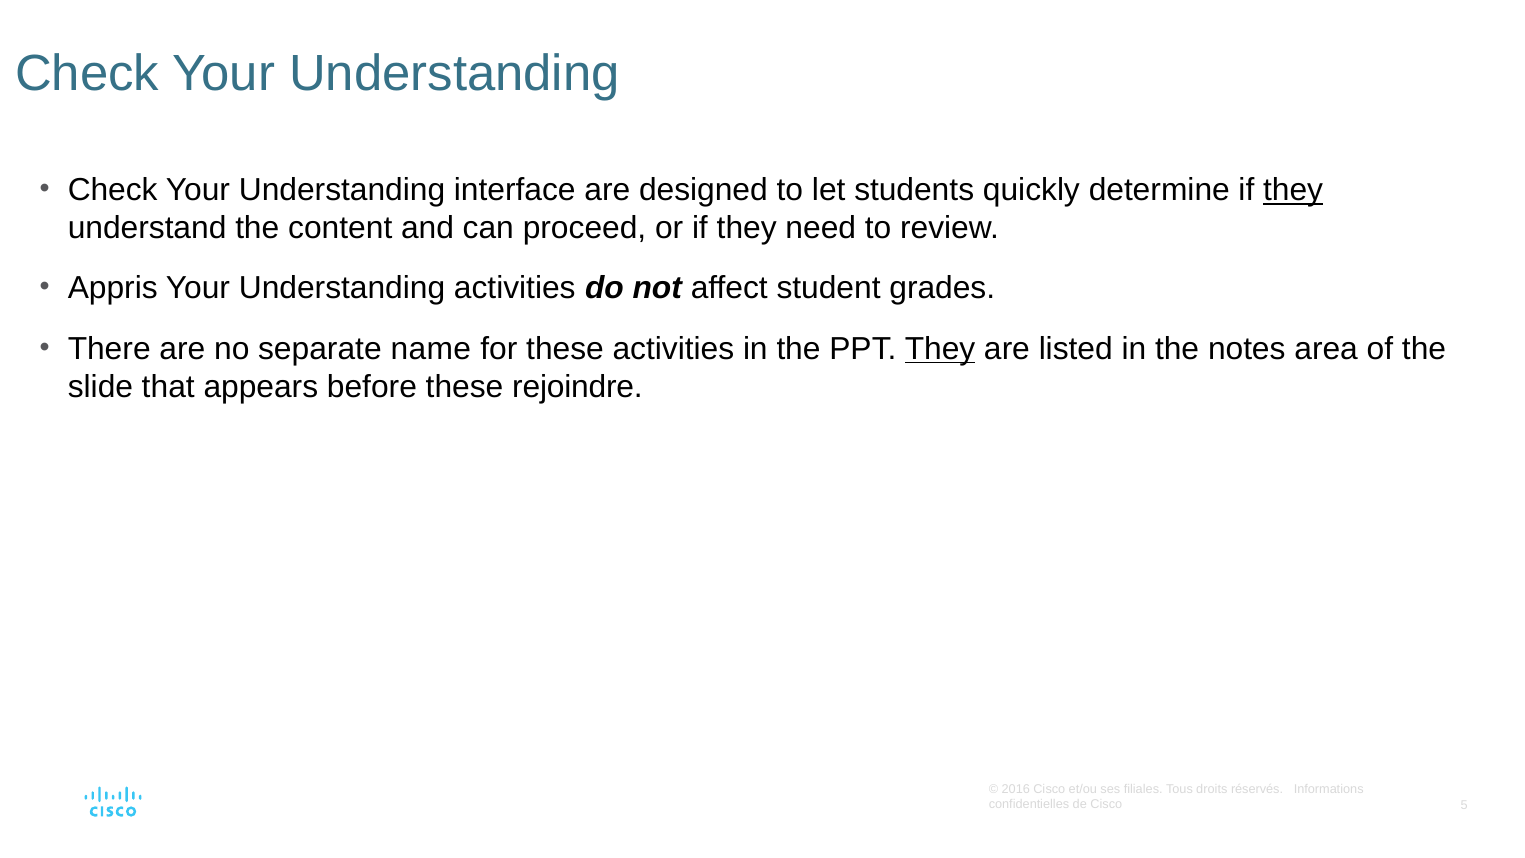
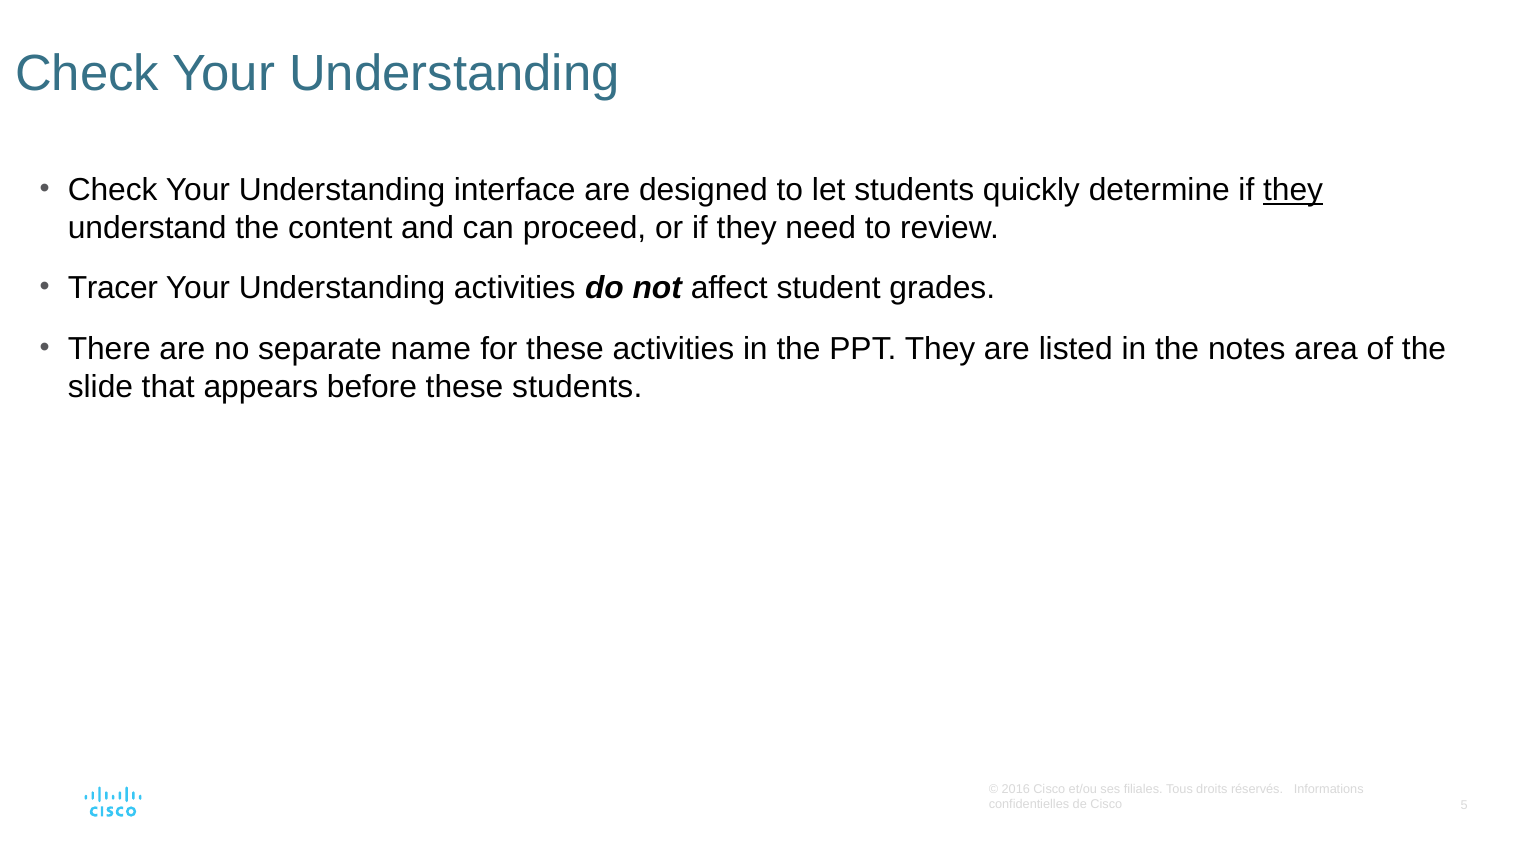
Appris: Appris -> Tracer
They at (940, 349) underline: present -> none
these rejoindre: rejoindre -> students
